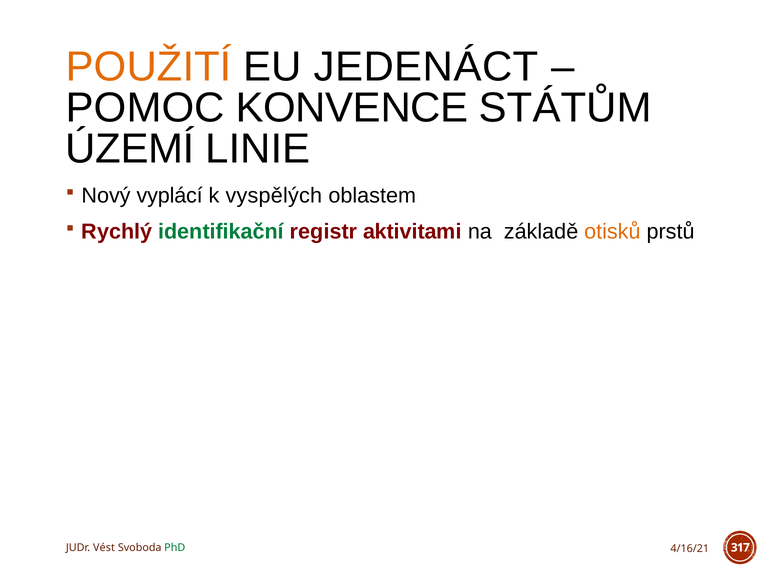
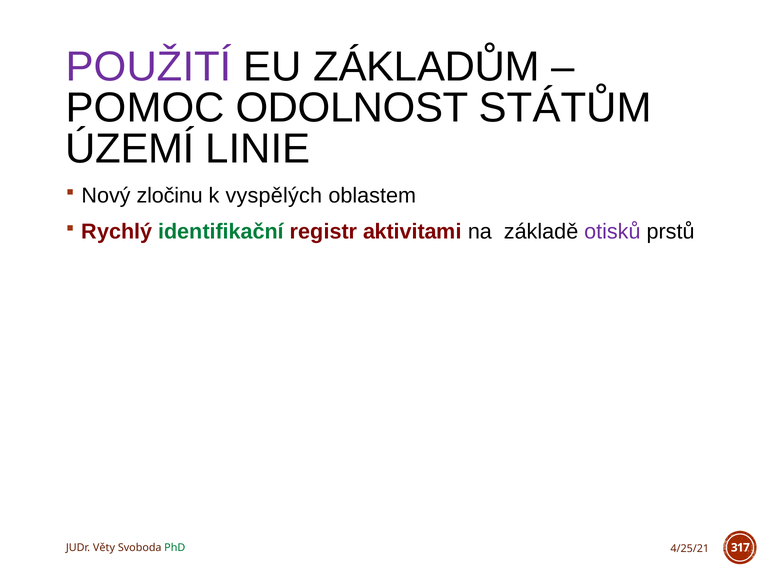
POUŽITÍ colour: orange -> purple
JEDENÁCT: JEDENÁCT -> ZÁKLADŮM
KONVENCE: KONVENCE -> ODOLNOST
vyplácí: vyplácí -> zločinu
otisků colour: orange -> purple
Vést: Vést -> Věty
4/16/21: 4/16/21 -> 4/25/21
